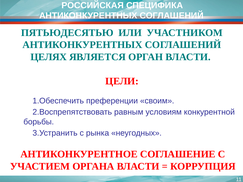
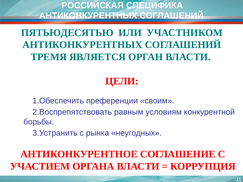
ЦЕЛЯХ: ЦЕЛЯХ -> ТРЕМЯ
